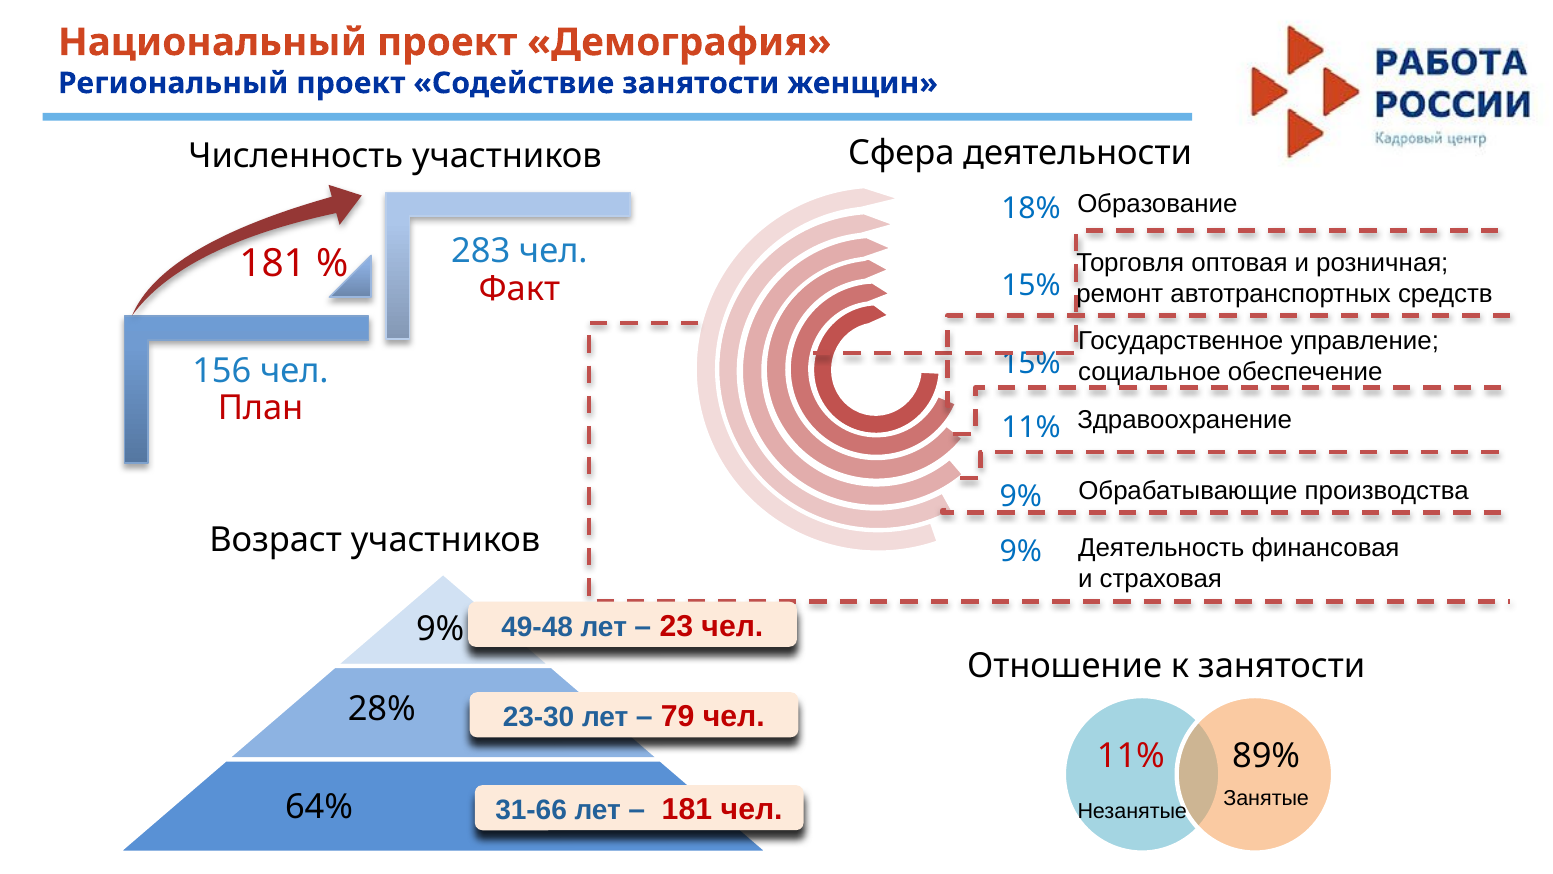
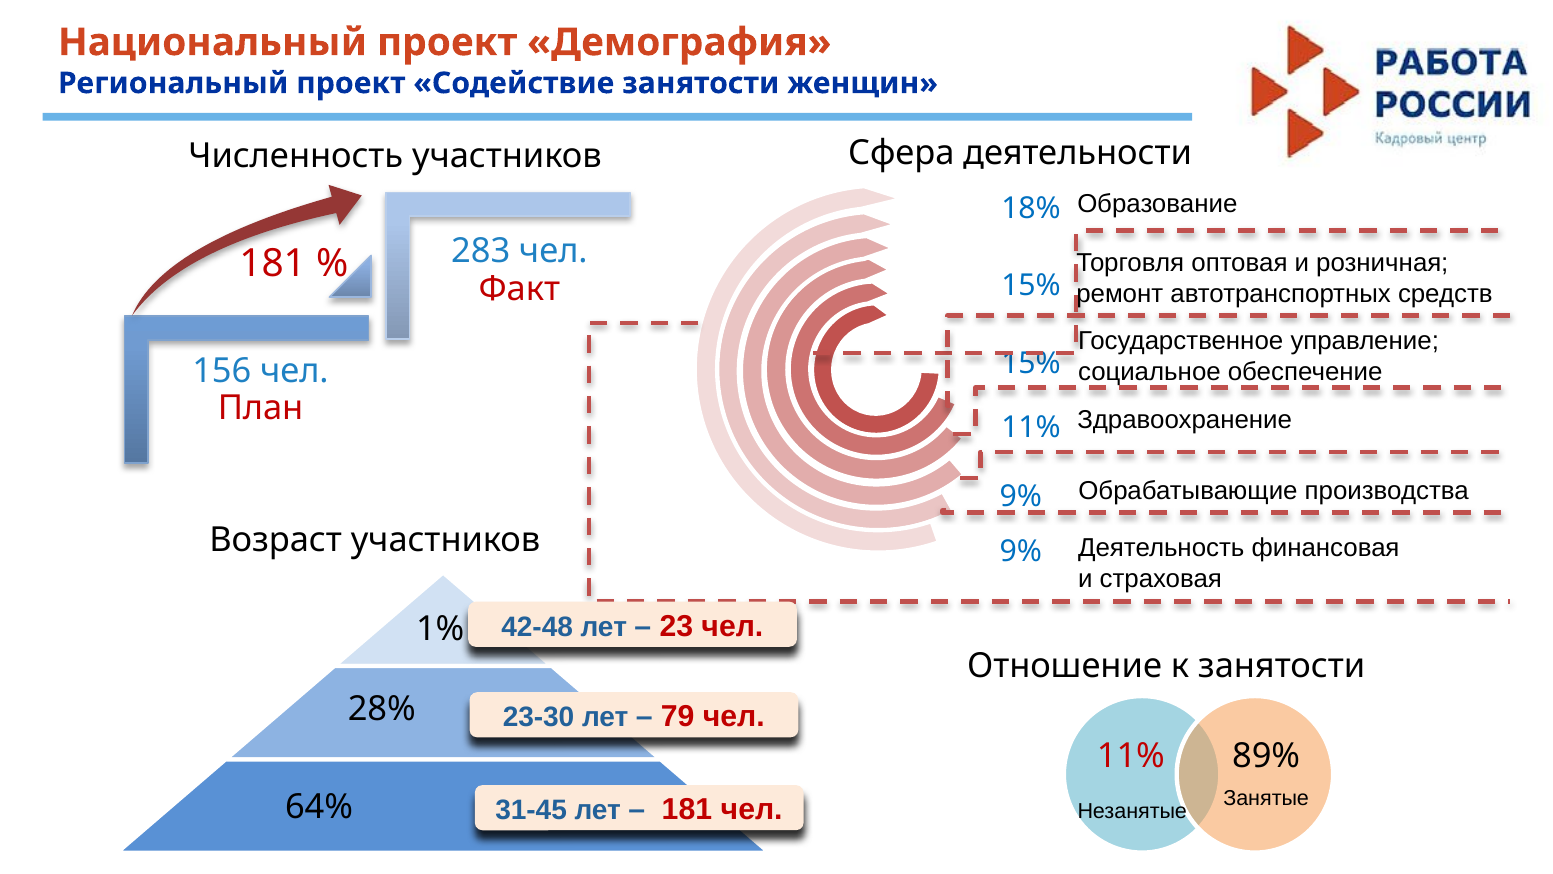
49-48: 49-48 -> 42-48
9% at (440, 629): 9% -> 1%
31-66: 31-66 -> 31-45
